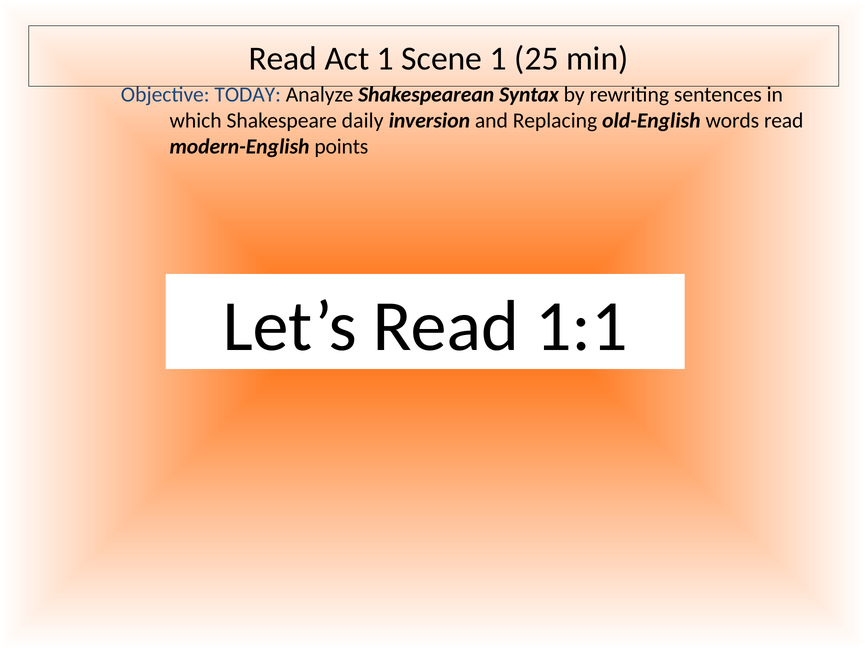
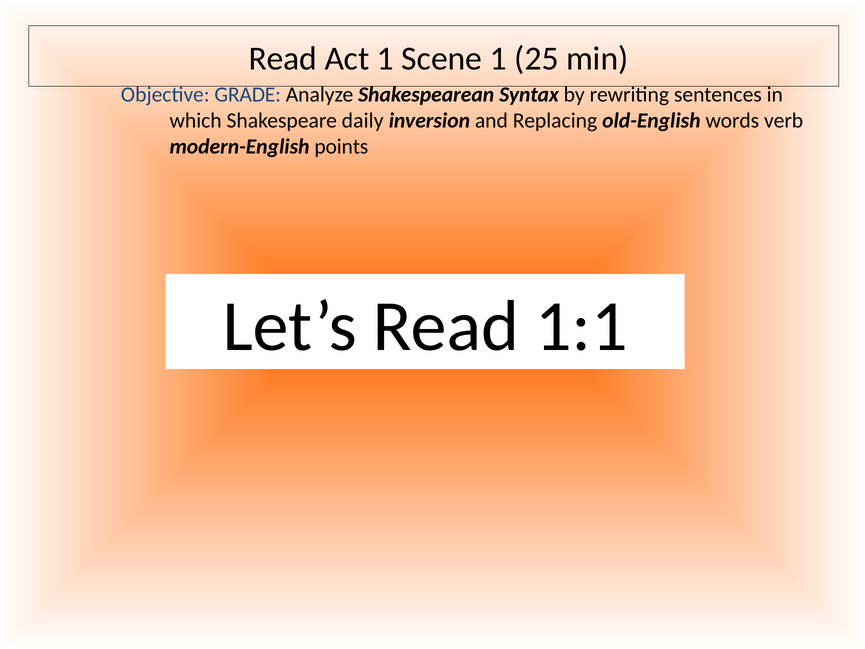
TODAY: TODAY -> GRADE
words read: read -> verb
